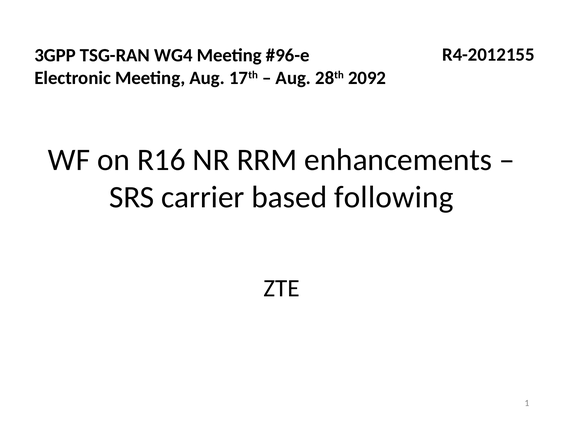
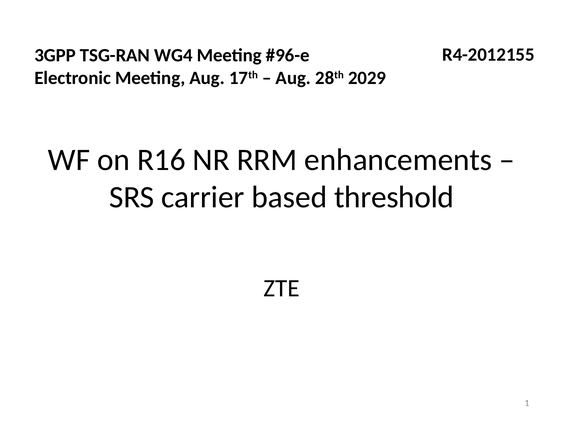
2092: 2092 -> 2029
following: following -> threshold
